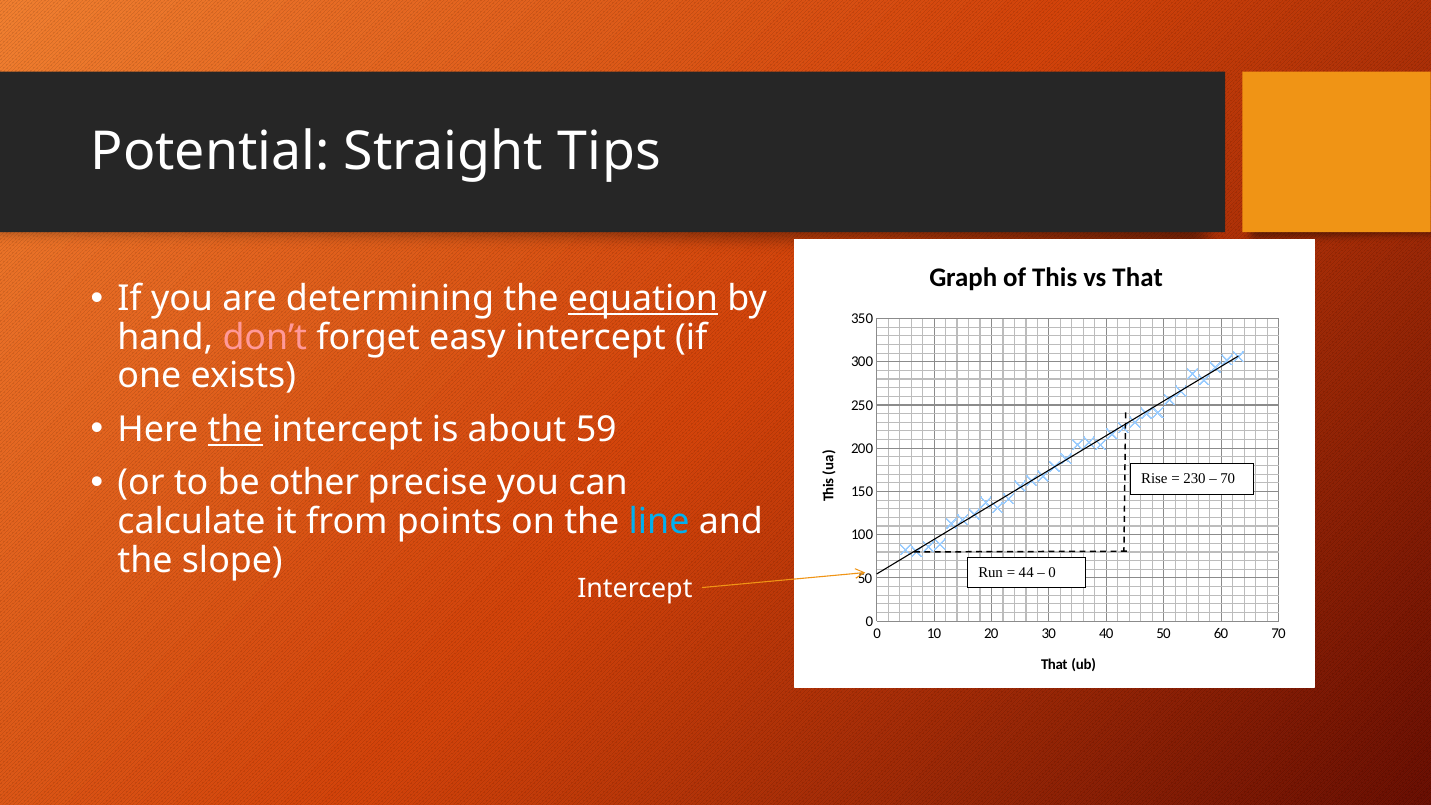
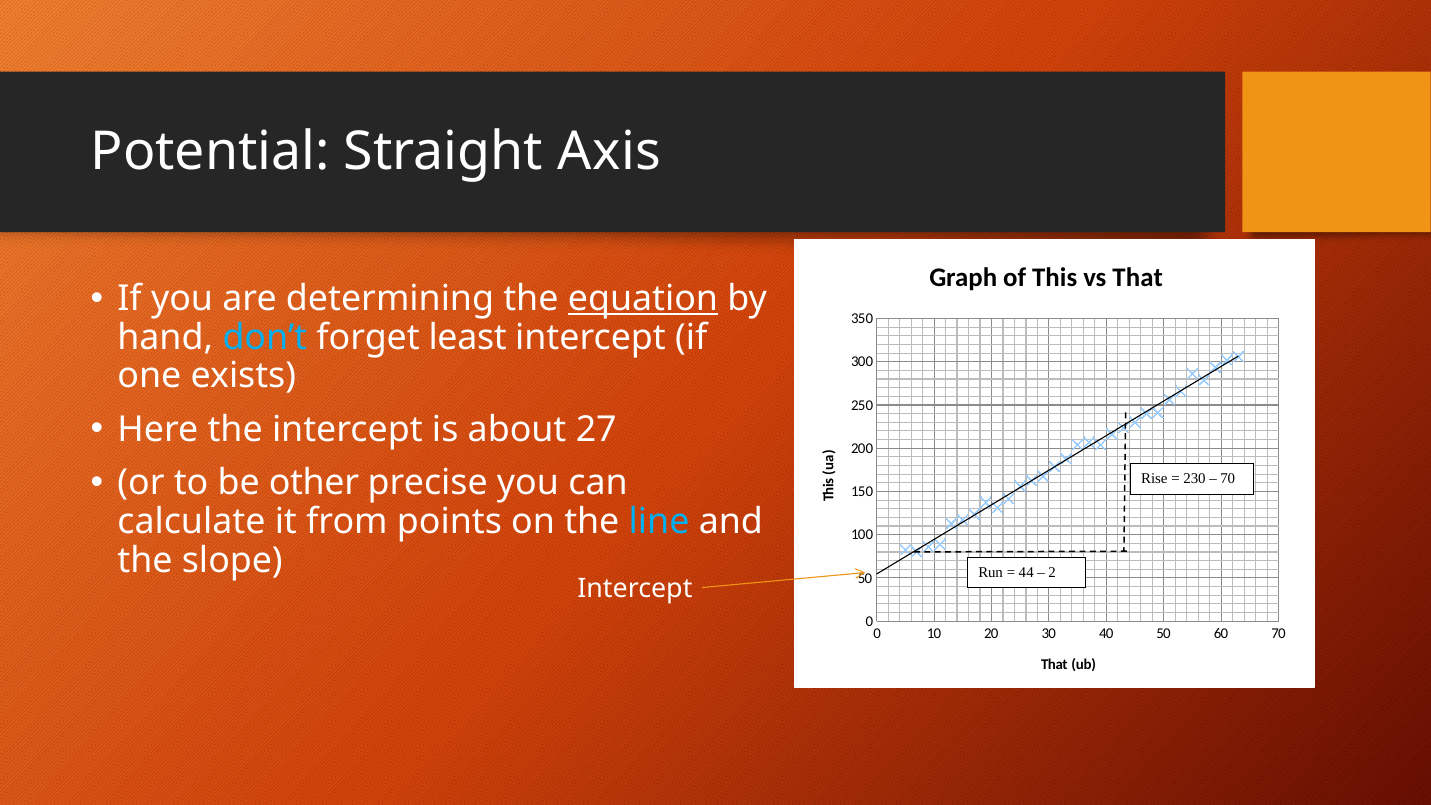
Tips: Tips -> Axis
don’t colour: pink -> light blue
easy: easy -> least
the at (235, 430) underline: present -> none
59: 59 -> 27
0 at (1052, 573): 0 -> 2
